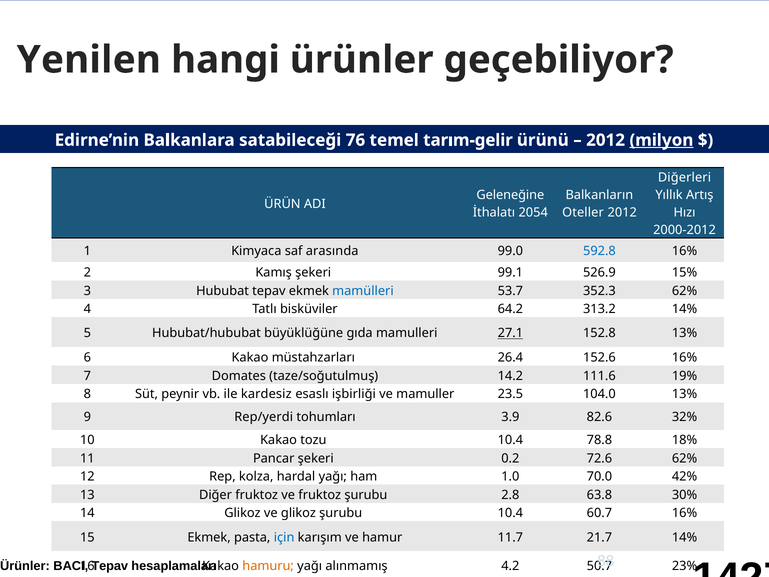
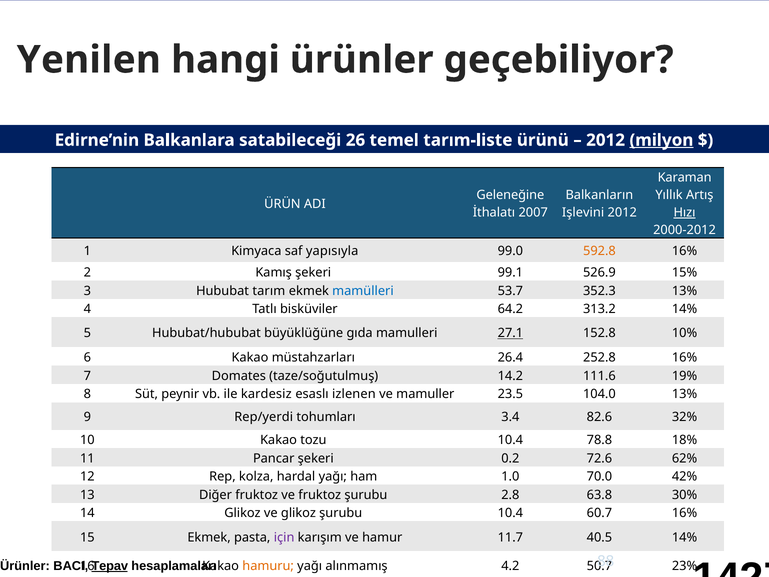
76: 76 -> 26
tarım-gelir: tarım-gelir -> tarım-liste
Diğerleri: Diğerleri -> Karaman
2054: 2054 -> 2007
Oteller: Oteller -> Işlevini
Hızı underline: none -> present
arasında: arasında -> yapısıyla
592.8 colour: blue -> orange
Hububat tepav: tepav -> tarım
352.3 62%: 62% -> 13%
152.8 13%: 13% -> 10%
152.6: 152.6 -> 252.8
işbirliği: işbirliği -> izlenen
3.9: 3.9 -> 3.4
için colour: blue -> purple
21.7: 21.7 -> 40.5
Tepav at (110, 566) underline: none -> present
